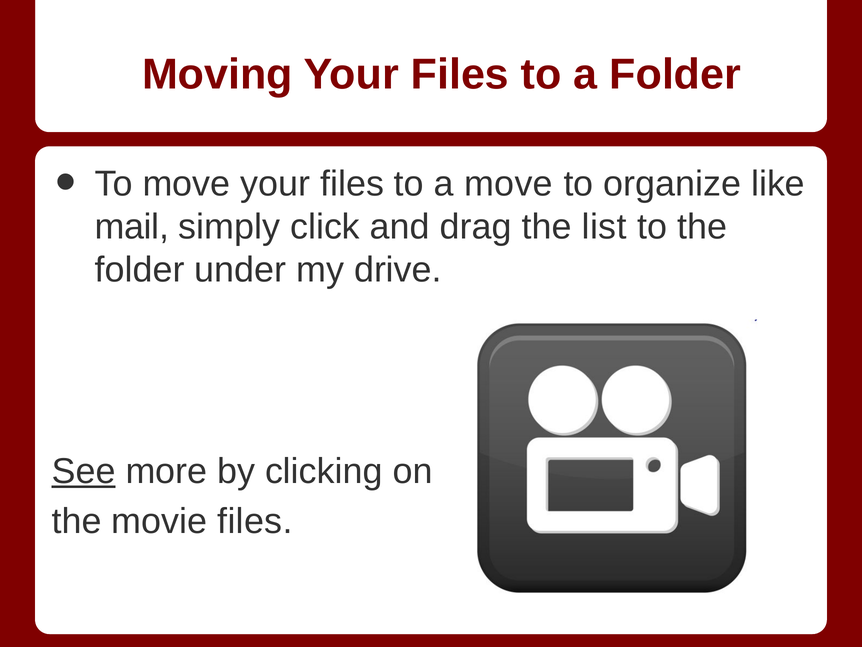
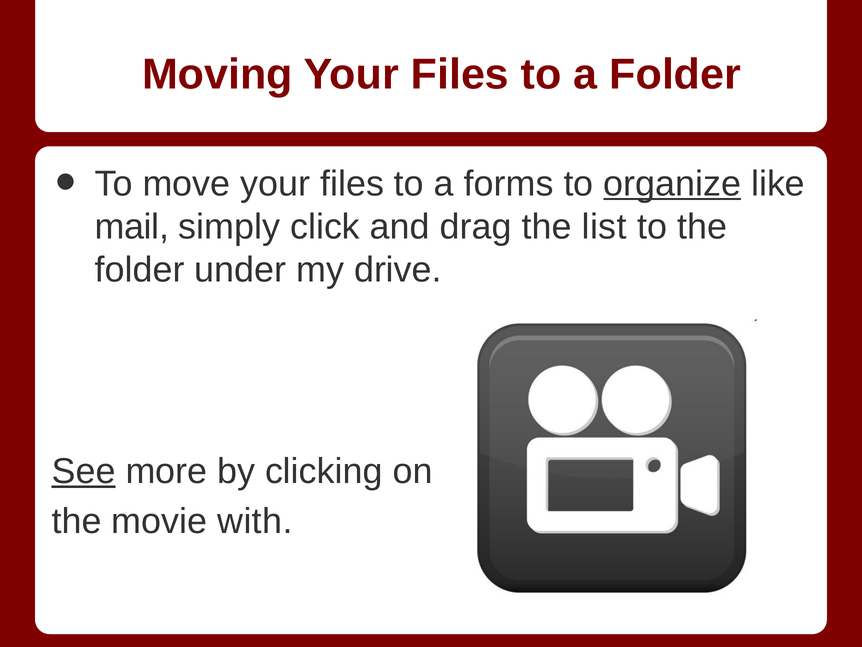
a move: move -> forms
organize underline: none -> present
movie files: files -> with
